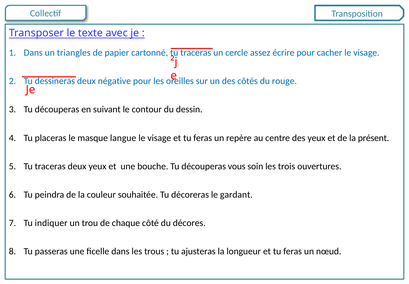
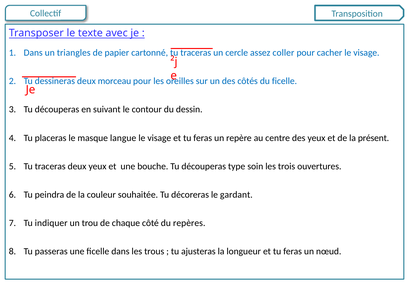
écrire: écrire -> coller
négative: négative -> morceau
du rouge: rouge -> ficelle
vous: vous -> type
décores: décores -> repères
